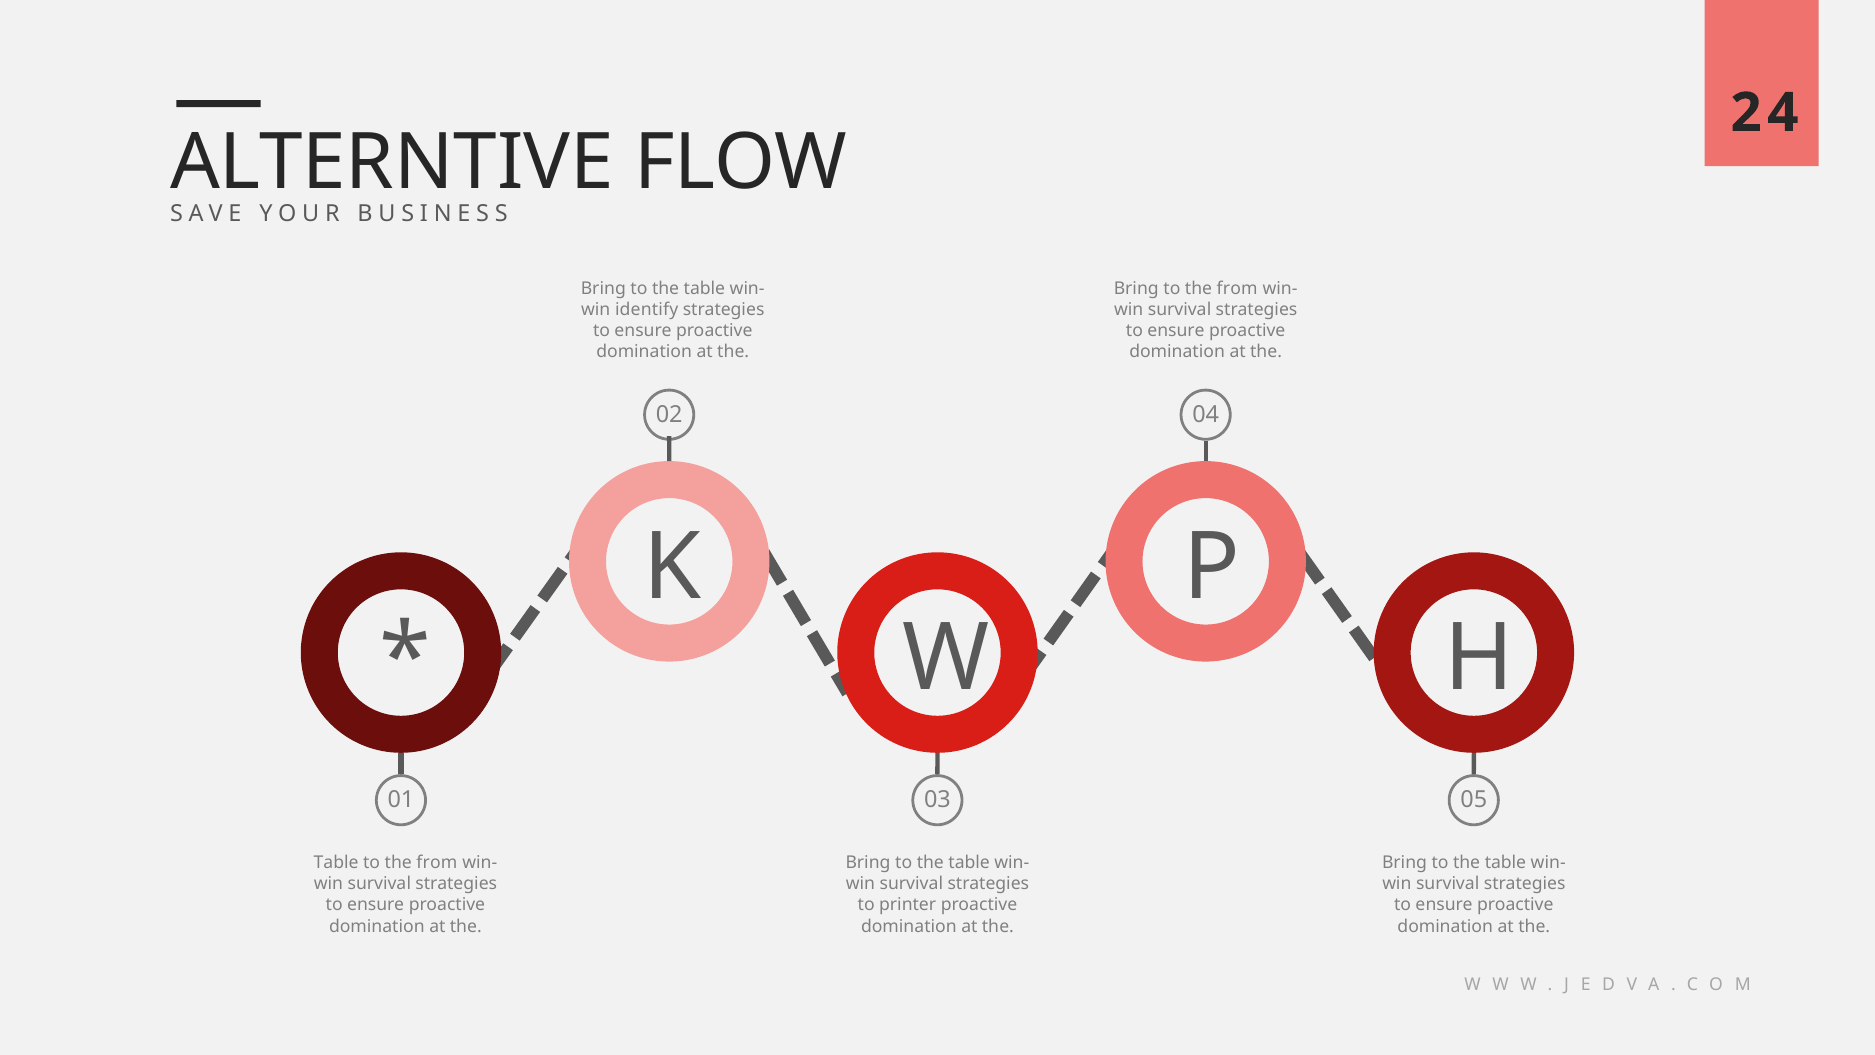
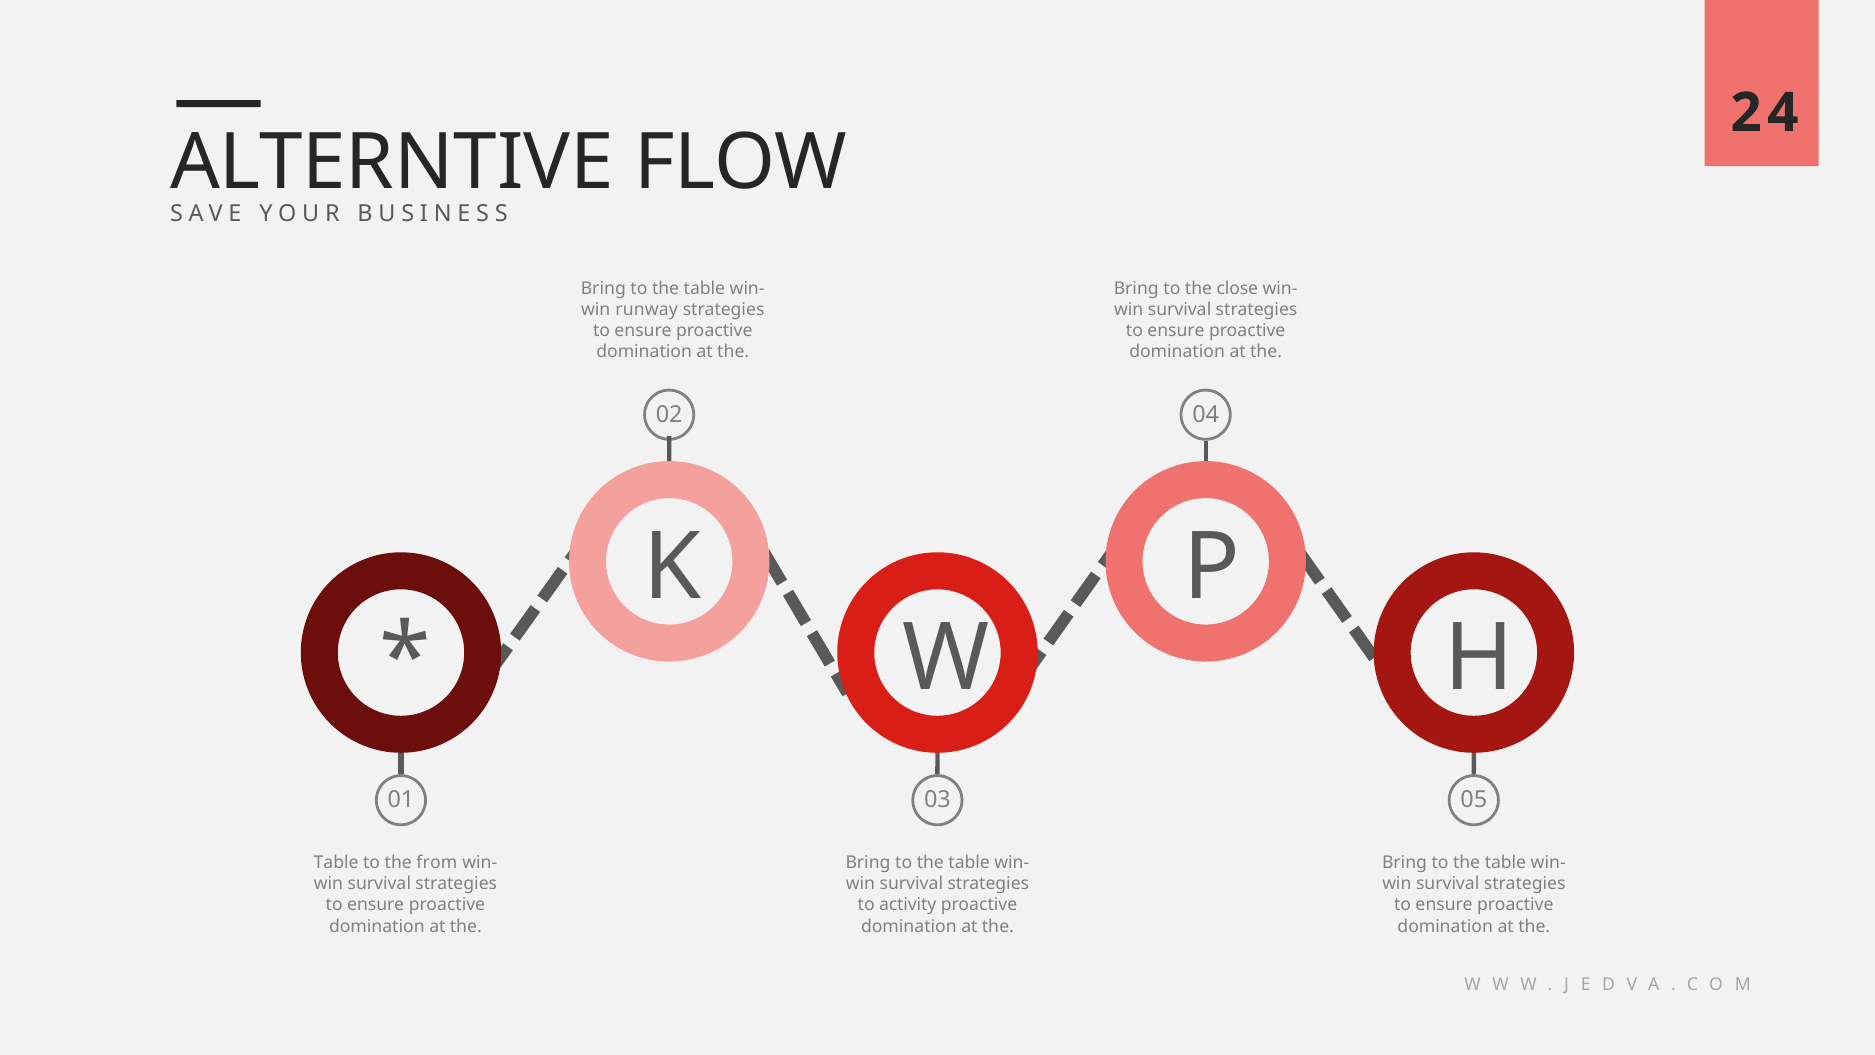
Bring to the from: from -> close
identify: identify -> runway
printer: printer -> activity
